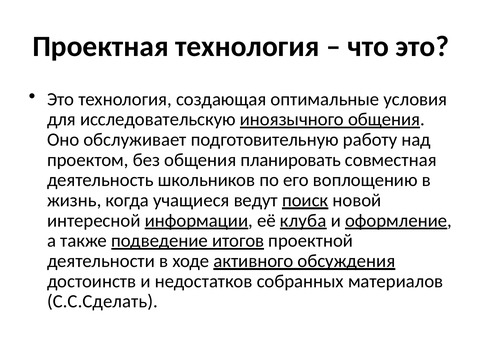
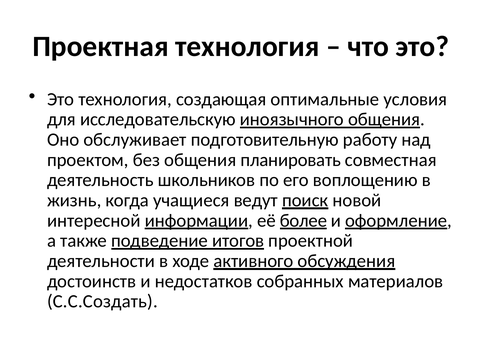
клуба: клуба -> более
С.С.Сделать: С.С.Сделать -> С.С.Создать
